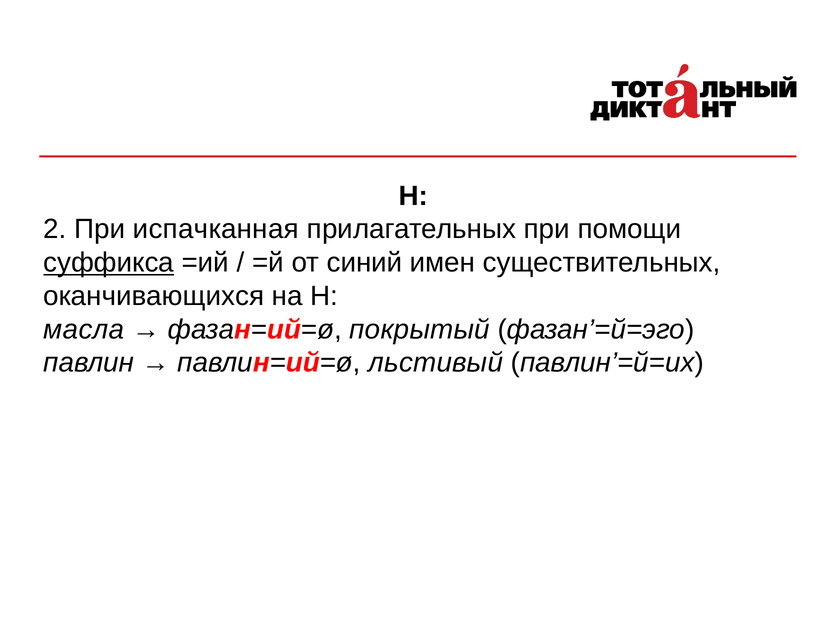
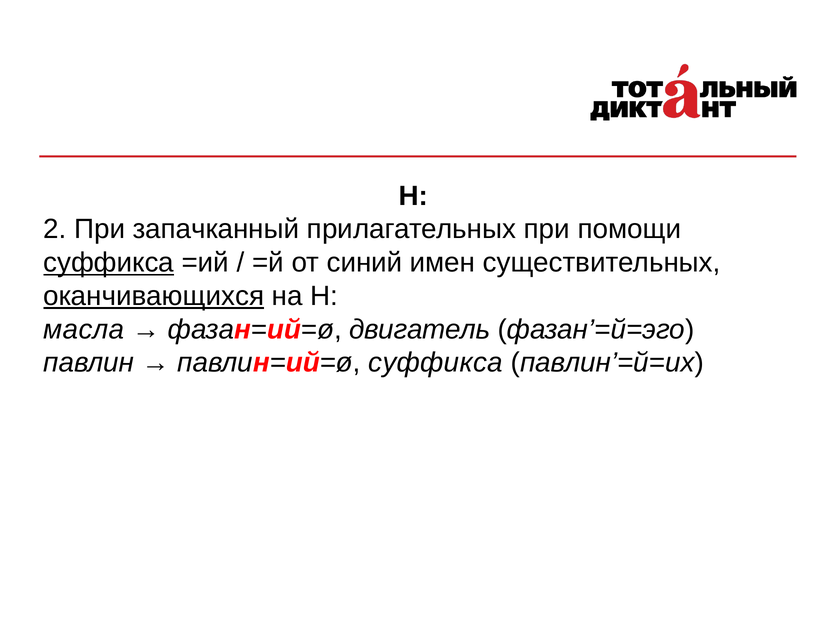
испачканная: испачканная -> запачканный
оканчивающихся underline: none -> present
покрытый: покрытый -> двигатель
павлин=ий=ø льстивый: льстивый -> суффикса
